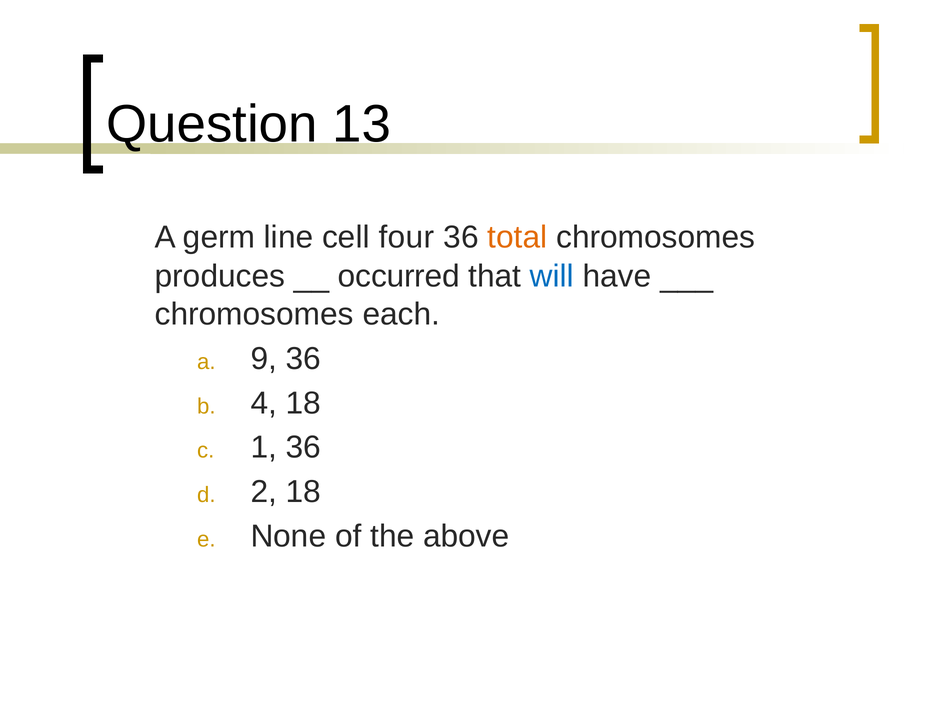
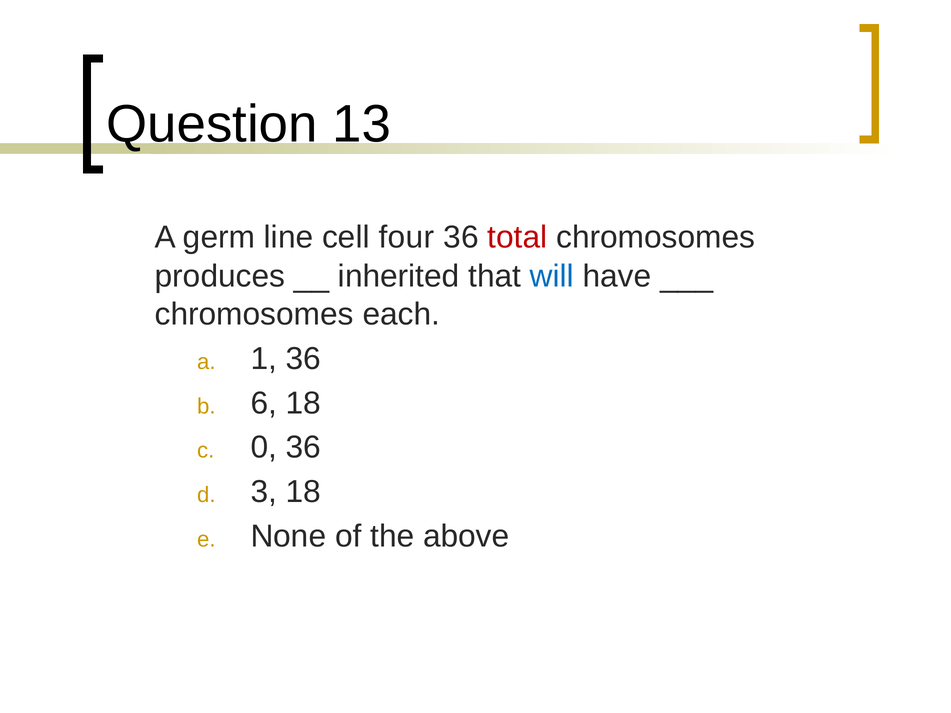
total colour: orange -> red
occurred: occurred -> inherited
9: 9 -> 1
4: 4 -> 6
1: 1 -> 0
2: 2 -> 3
